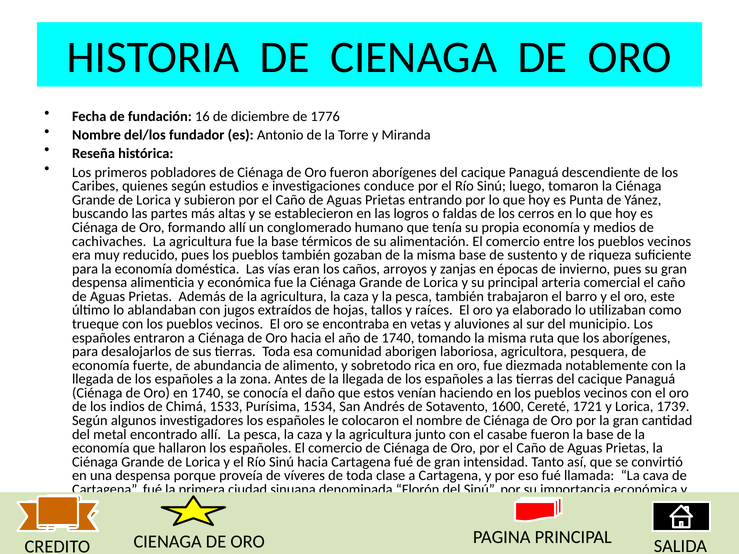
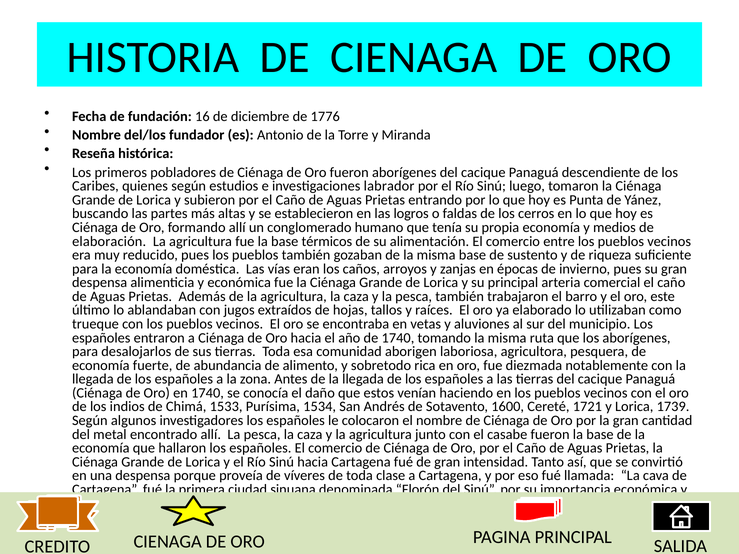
conduce: conduce -> labrador
cachivaches: cachivaches -> elaboración
